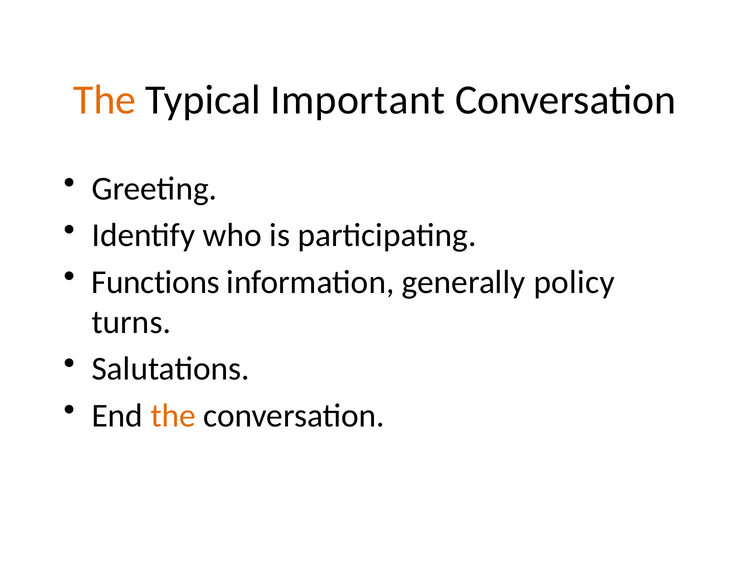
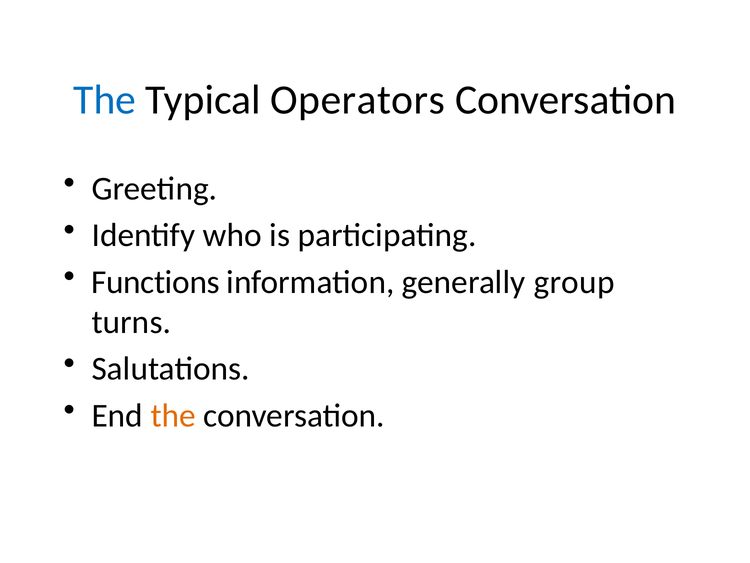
The at (105, 100) colour: orange -> blue
Important: Important -> Operators
policy: policy -> group
